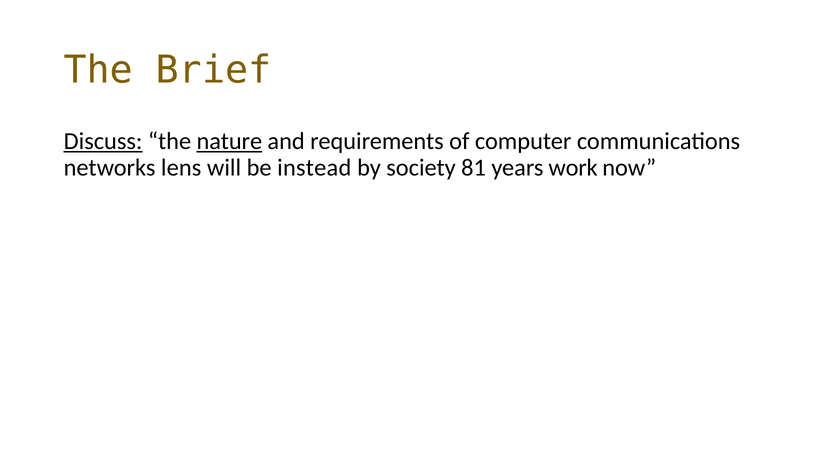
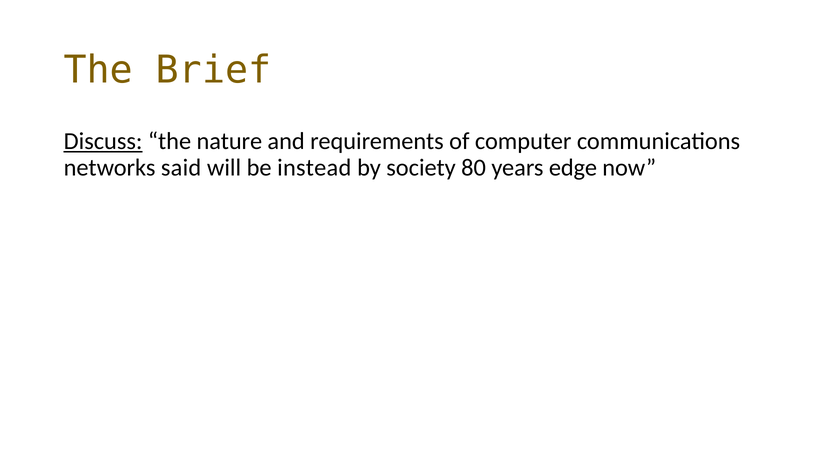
nature underline: present -> none
lens: lens -> said
81: 81 -> 80
work: work -> edge
